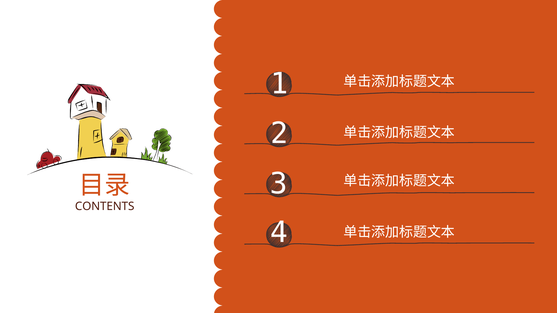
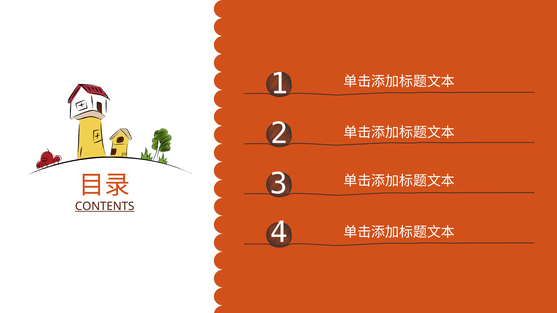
CONTENTS underline: none -> present
